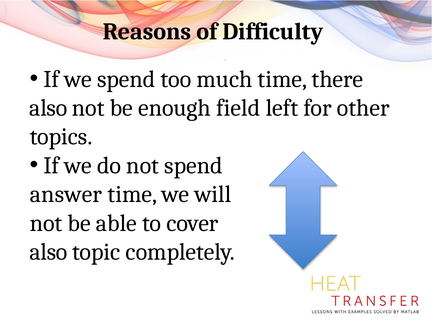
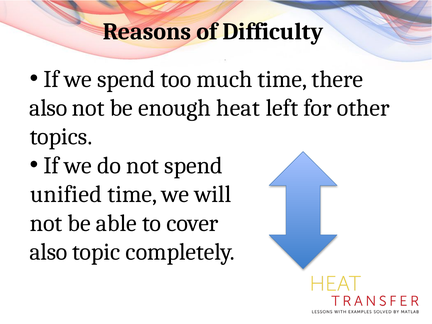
field: field -> heat
answer: answer -> unified
